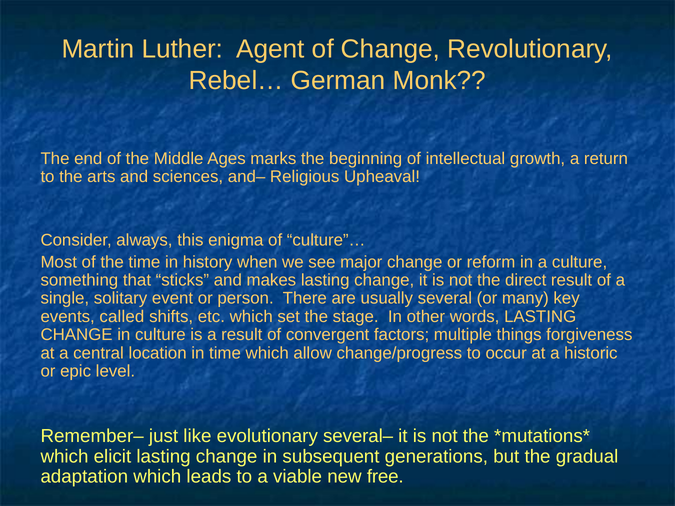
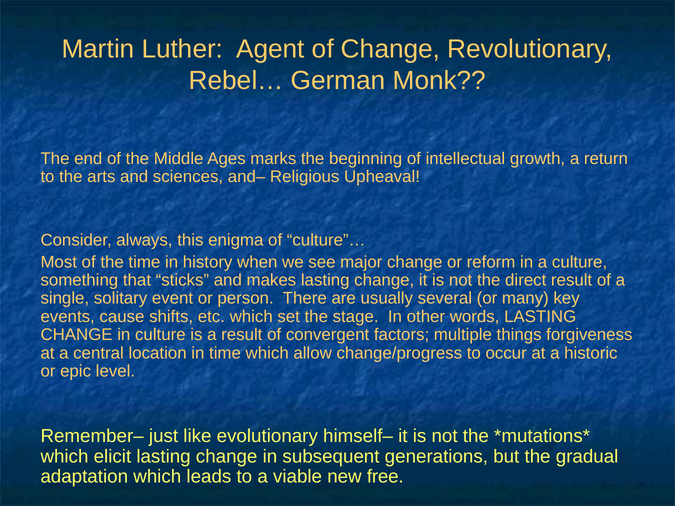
called: called -> cause
several–: several– -> himself–
